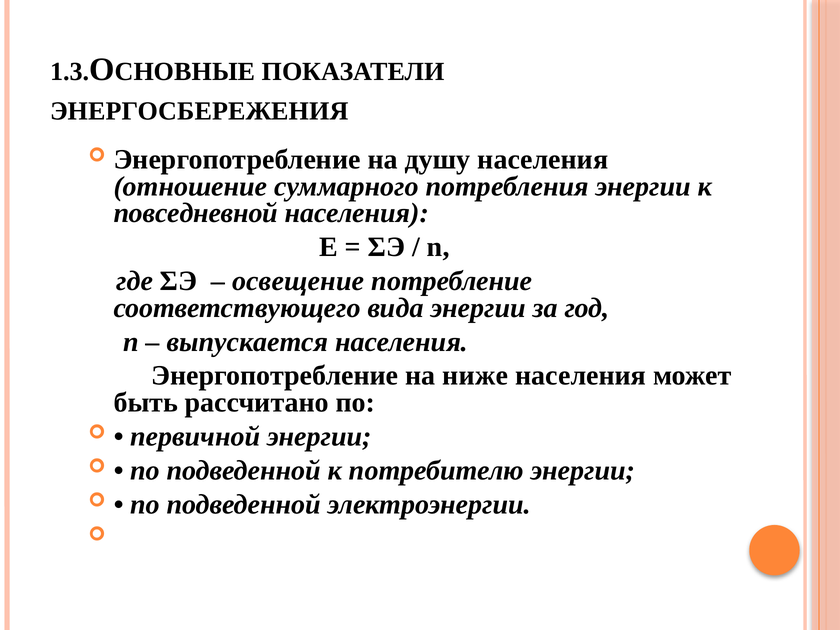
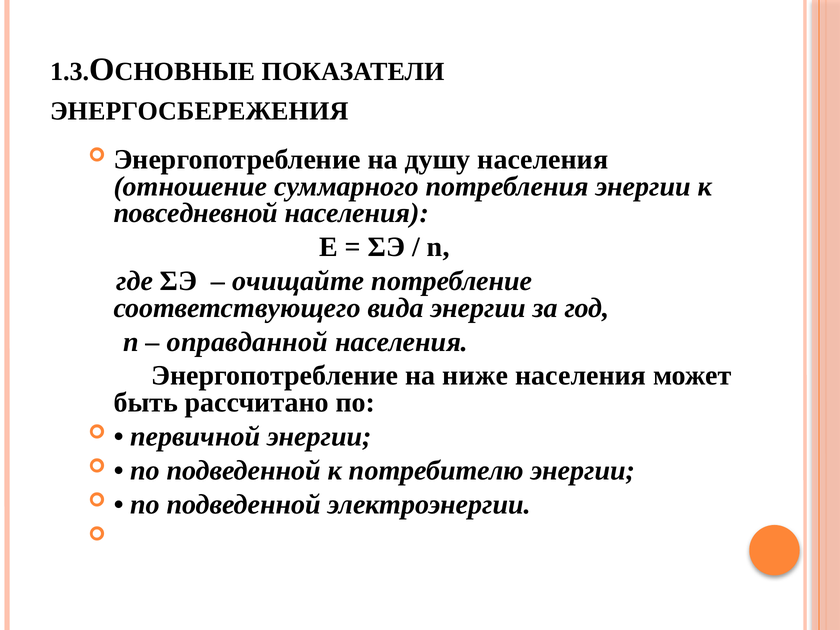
освещение: освещение -> очищайте
выпускается: выпускается -> оправданной
